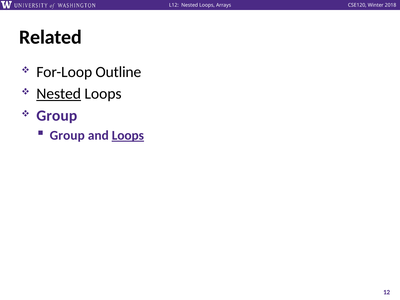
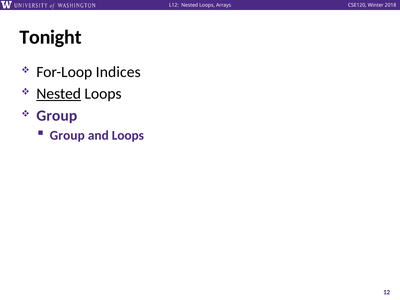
Related: Related -> Tonight
Outline: Outline -> Indices
Loops at (128, 135) underline: present -> none
